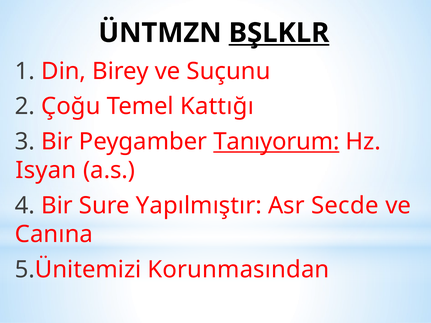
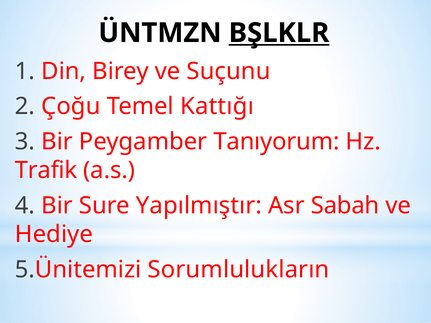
Tanıyorum underline: present -> none
Isyan: Isyan -> Trafik
Secde: Secde -> Sabah
Canına: Canına -> Hediye
Korunmasından: Korunmasından -> Sorumlulukların
